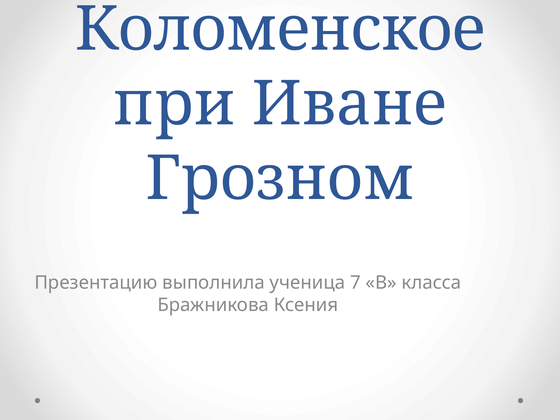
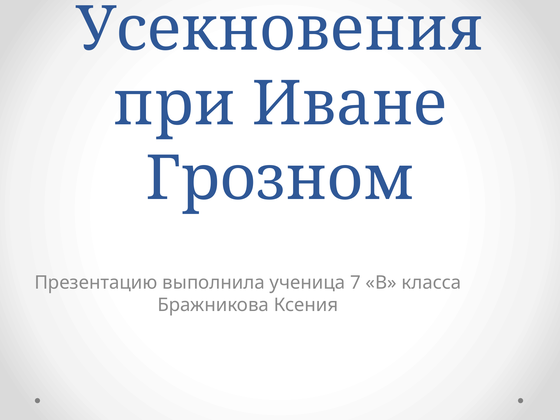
Коломенское: Коломенское -> Усекновения
